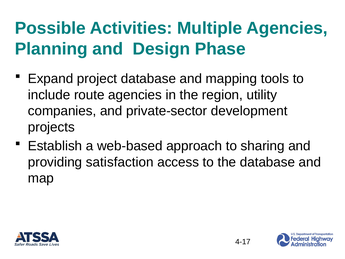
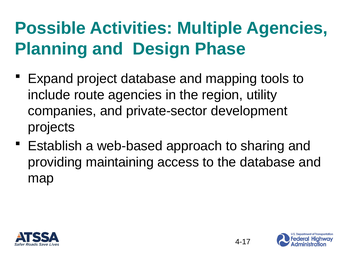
satisfaction: satisfaction -> maintaining
